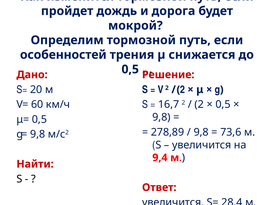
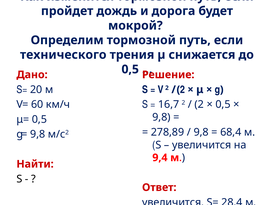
особенностей: особенностей -> технического
73,6: 73,6 -> 68,4
